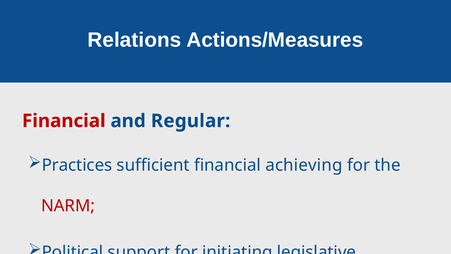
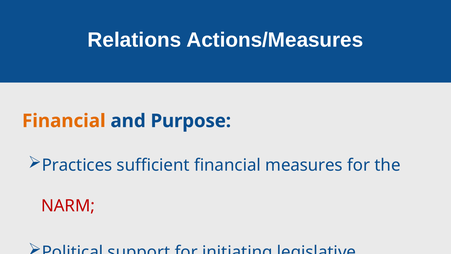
Financial at (64, 121) colour: red -> orange
Regular: Regular -> Purpose
achieving: achieving -> measures
